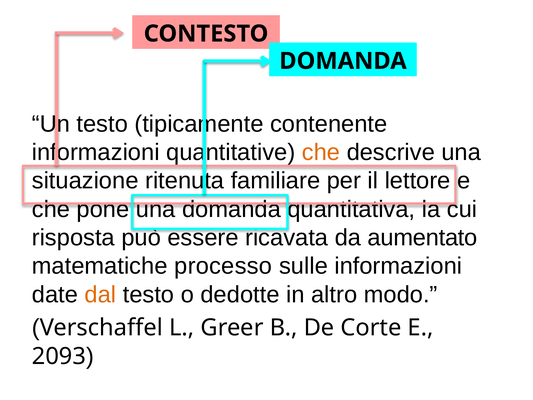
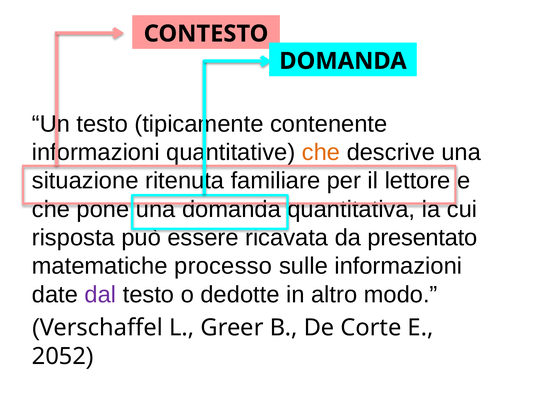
aumentato: aumentato -> presentato
dal colour: orange -> purple
2093: 2093 -> 2052
